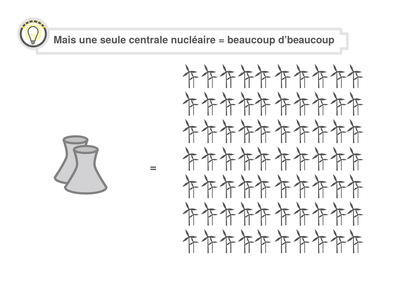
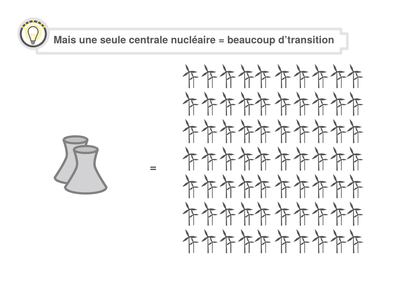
d’beaucoup: d’beaucoup -> d’transition
